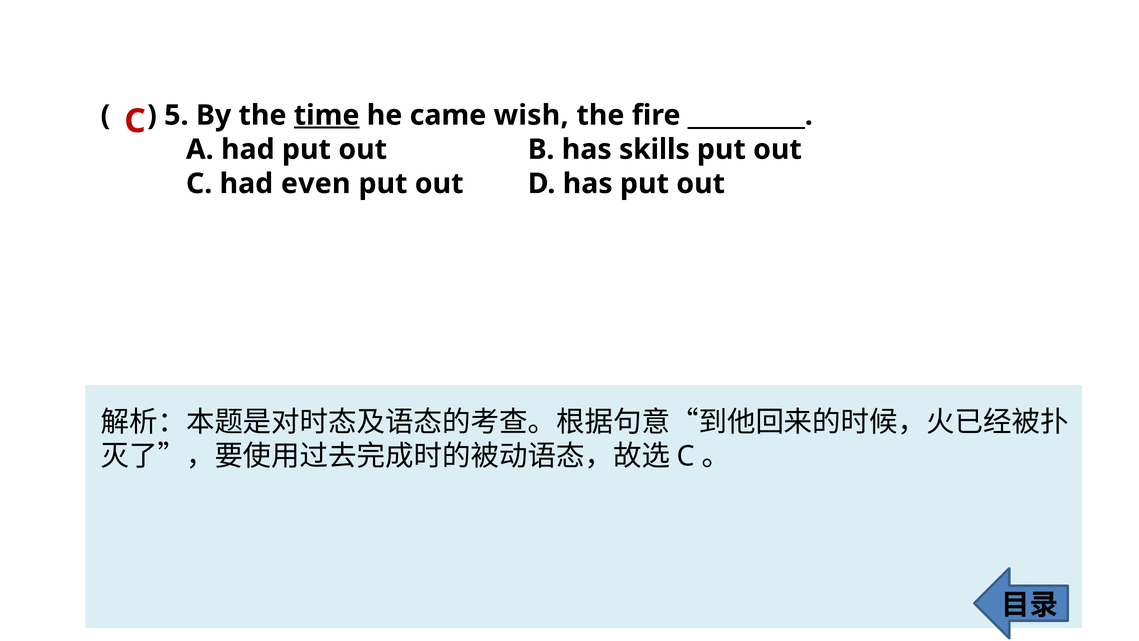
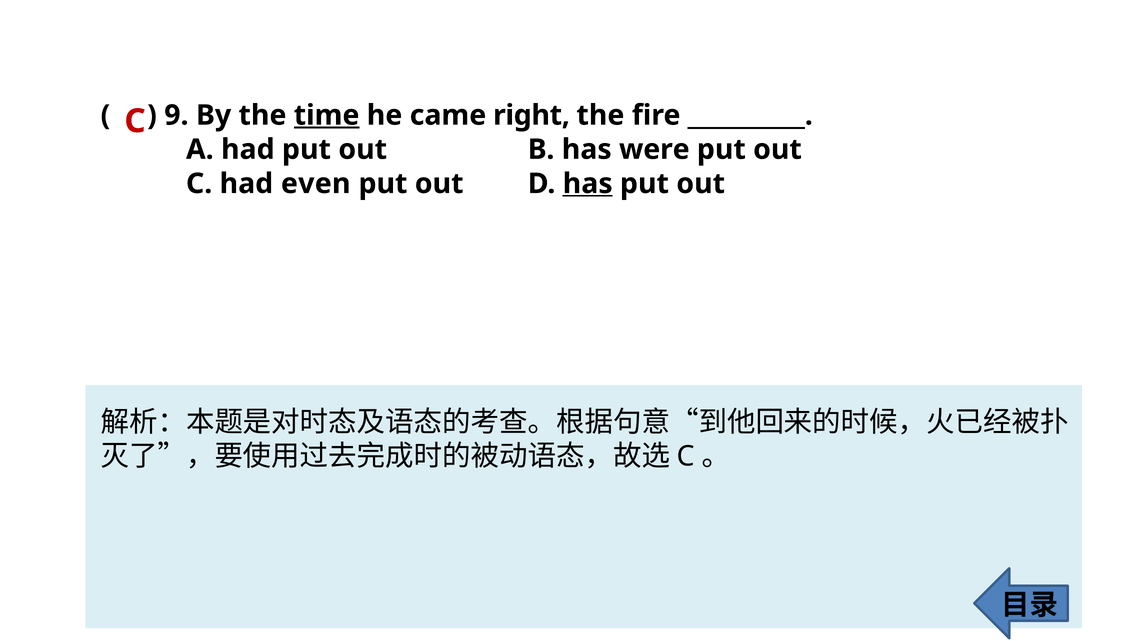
5: 5 -> 9
wish: wish -> right
skills: skills -> were
has at (588, 184) underline: none -> present
